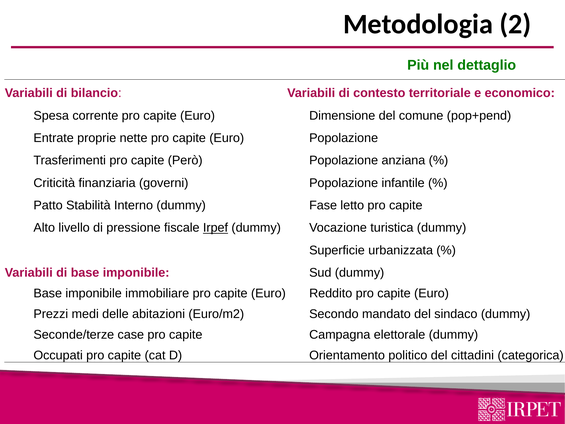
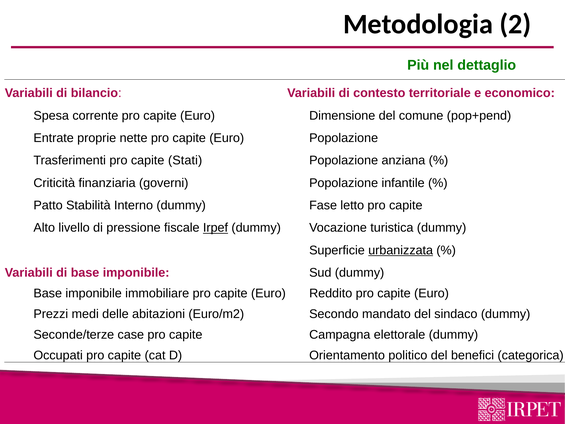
Però: Però -> Stati
urbanizzata underline: none -> present
cittadini: cittadini -> benefici
